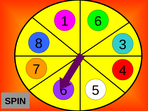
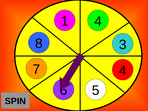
1 6: 6 -> 4
